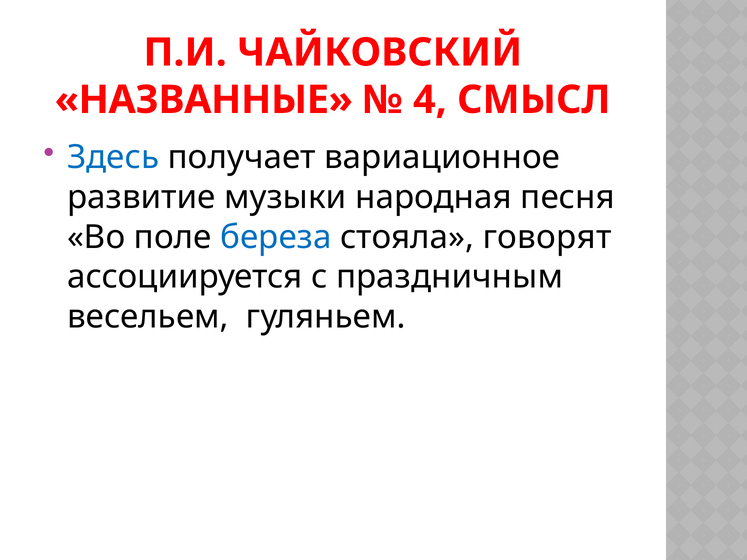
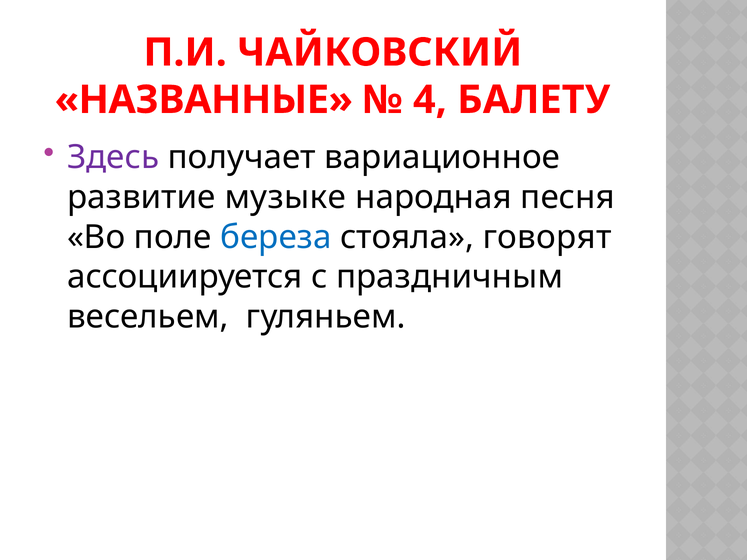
СМЫСЛ: СМЫСЛ -> БАЛЕТУ
Здесь colour: blue -> purple
музыки: музыки -> музыке
